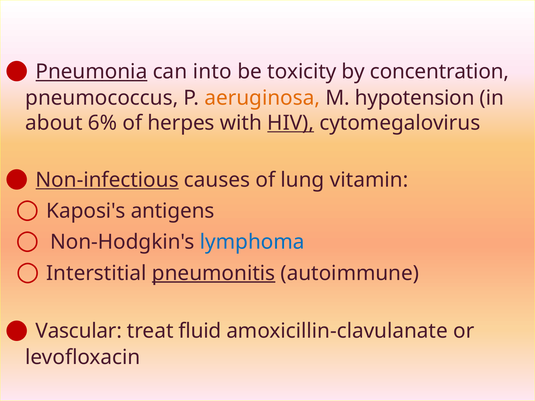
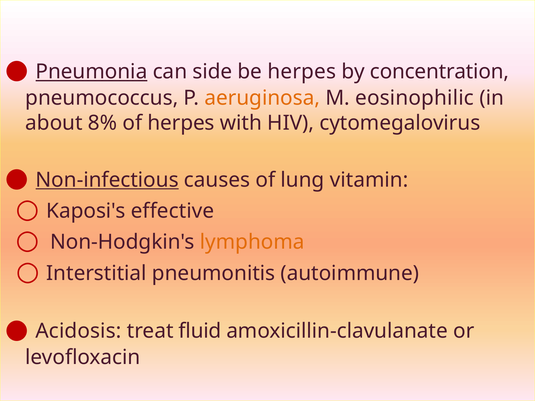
into: into -> side
be toxicity: toxicity -> herpes
hypotension: hypotension -> eosinophilic
6%: 6% -> 8%
HIV underline: present -> none
antigens: antigens -> effective
lymphoma colour: blue -> orange
pneumonitis underline: present -> none
Vascular: Vascular -> Acidosis
